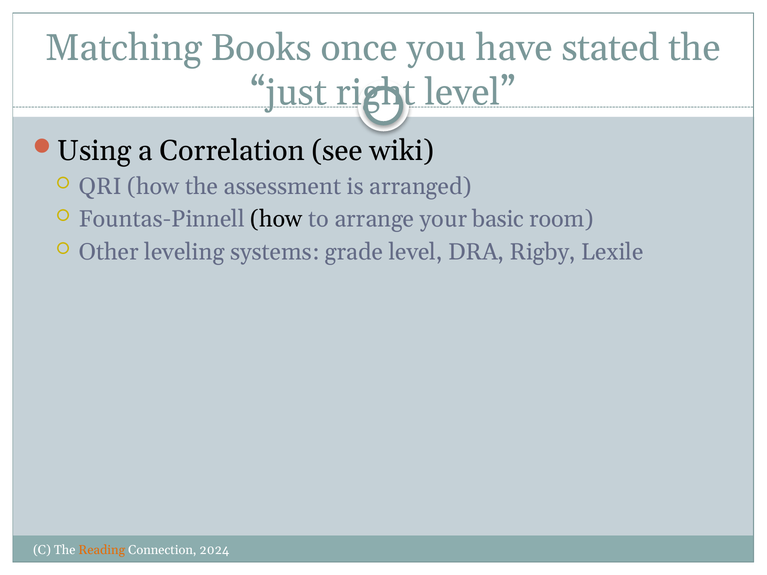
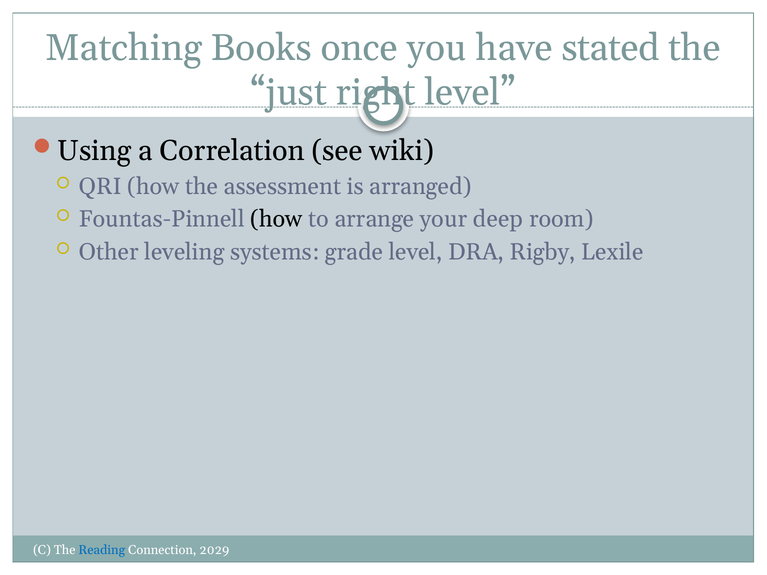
basic: basic -> deep
Reading colour: orange -> blue
2024: 2024 -> 2029
